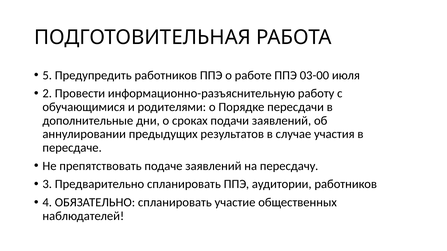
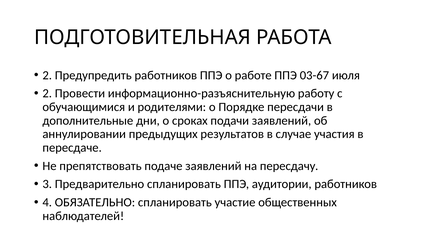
5 at (47, 75): 5 -> 2
03-00: 03-00 -> 03-67
